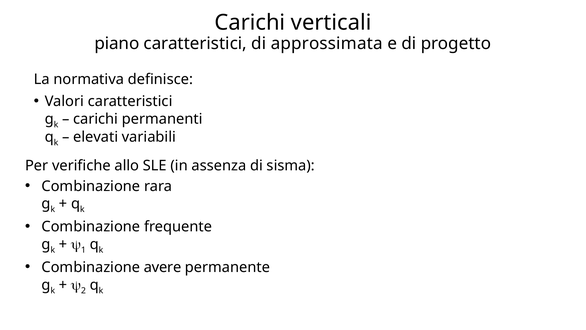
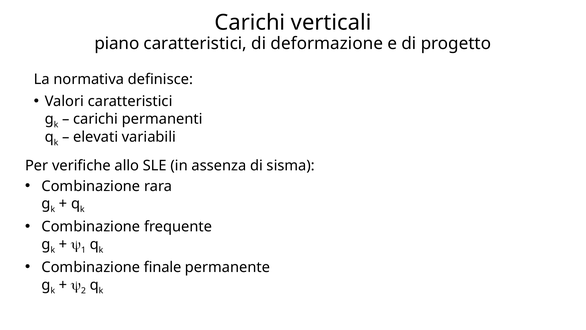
approssimata: approssimata -> deformazione
avere: avere -> finale
